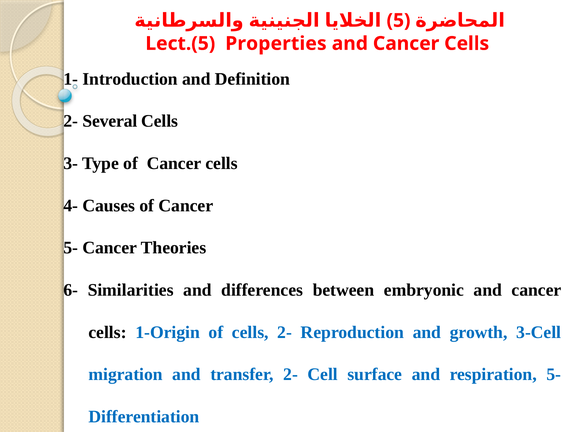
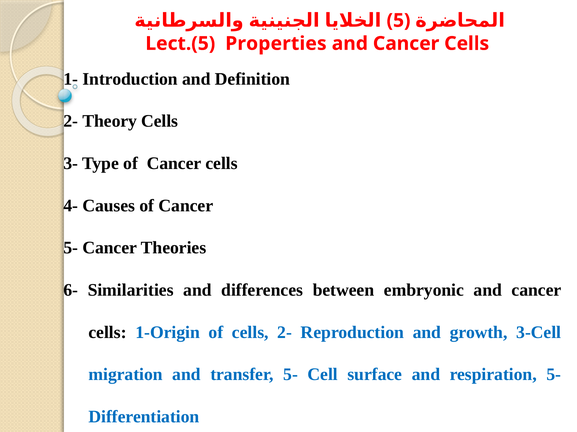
Several: Several -> Theory
transfer 2-: 2- -> 5-
